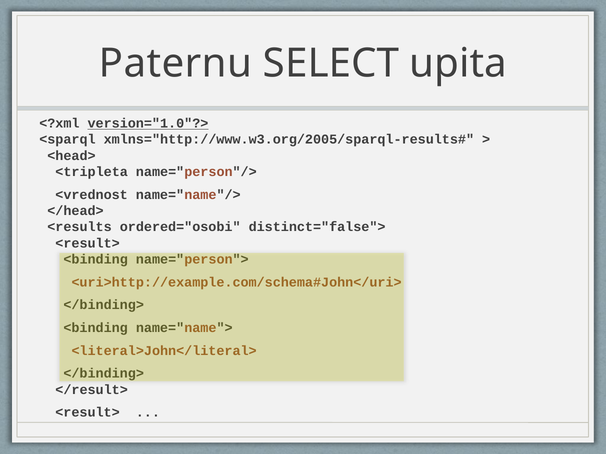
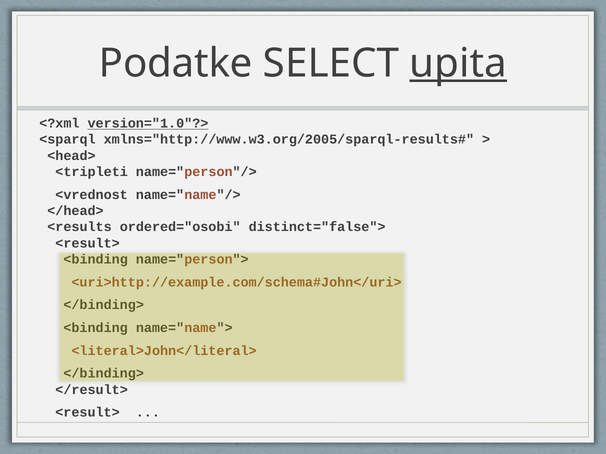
Paternu: Paternu -> Podatke
upita underline: none -> present
<tripleta: <tripleta -> <tripleti
